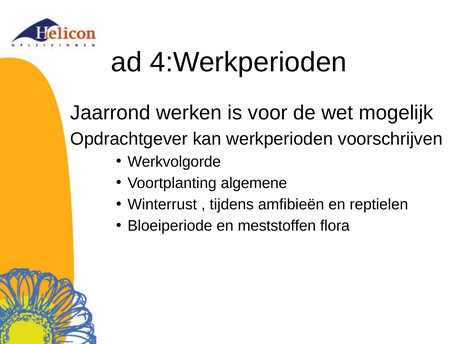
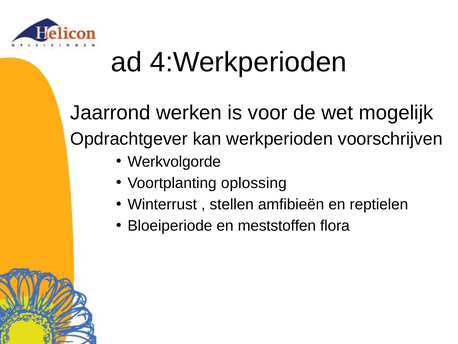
algemene: algemene -> oplossing
tijdens: tijdens -> stellen
